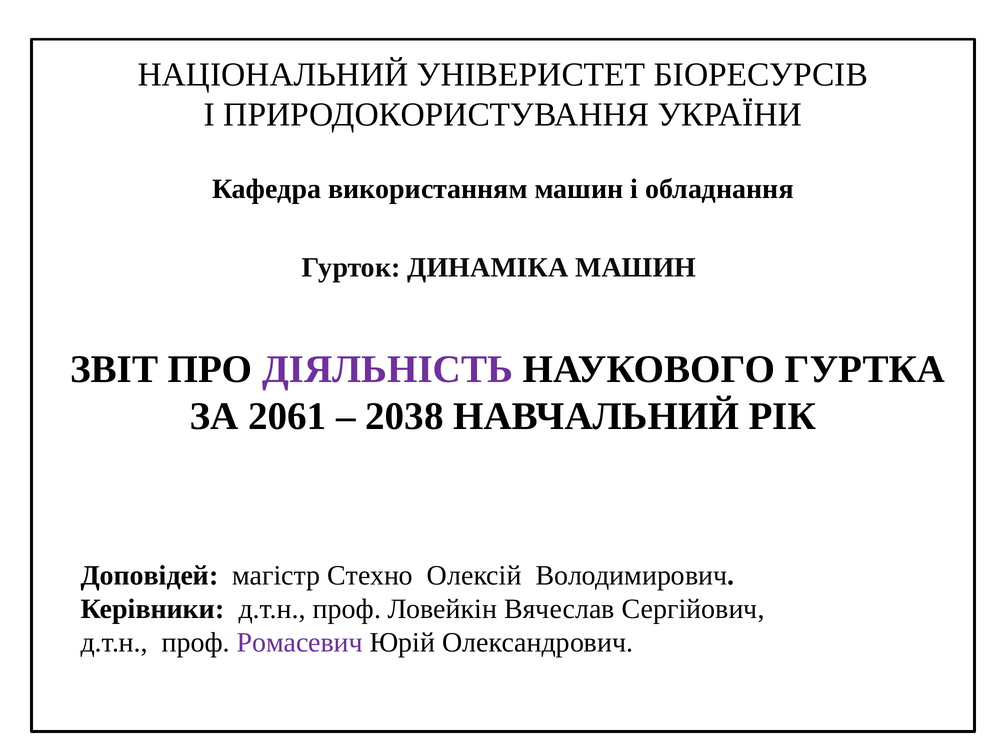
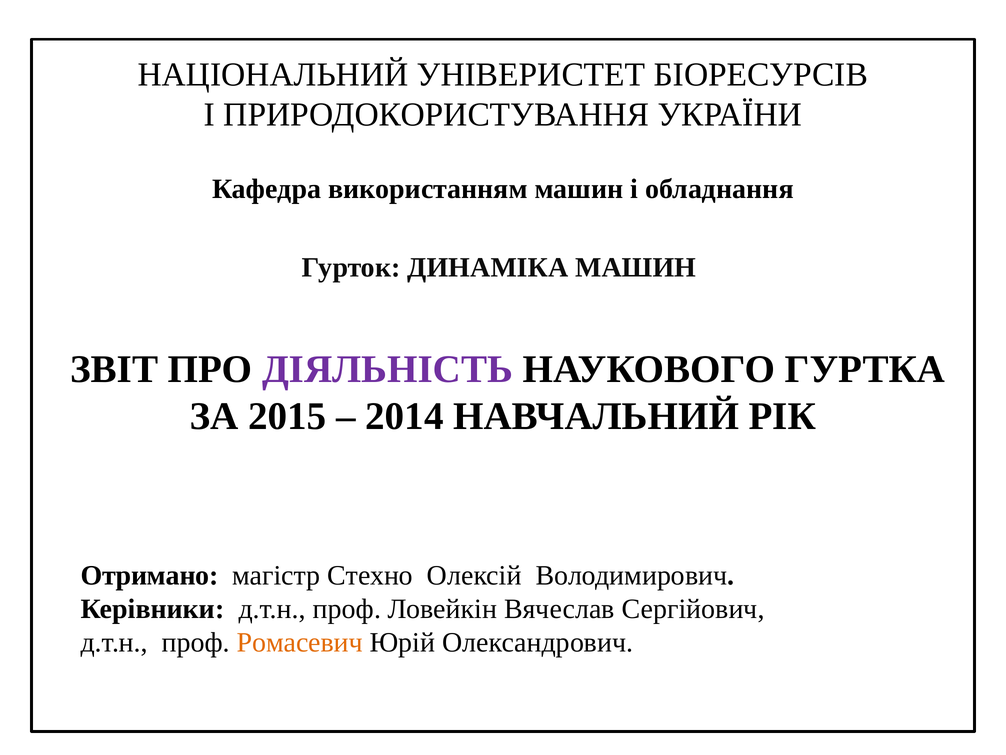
2061: 2061 -> 2015
2038: 2038 -> 2014
Доповідей: Доповідей -> Отримано
Ромасевич colour: purple -> orange
